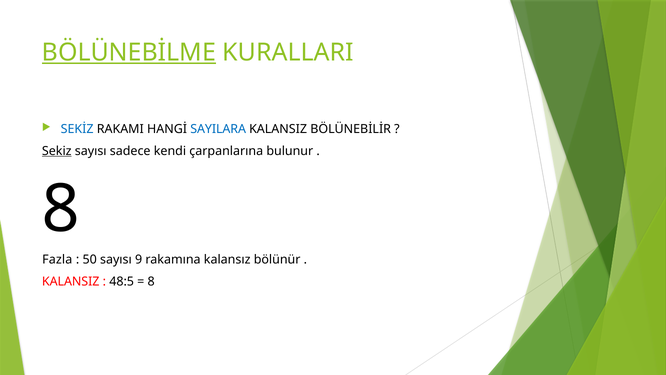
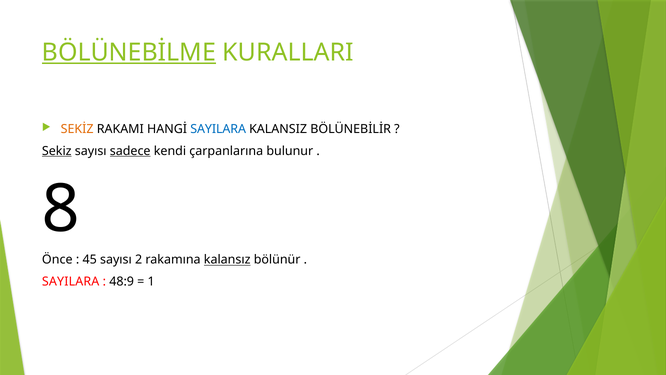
SEKİZ colour: blue -> orange
sadece underline: none -> present
Fazla: Fazla -> Önce
50: 50 -> 45
9: 9 -> 2
kalansız underline: none -> present
KALANSIZ at (71, 282): KALANSIZ -> SAYILARA
48:5: 48:5 -> 48:9
8 at (151, 282): 8 -> 1
